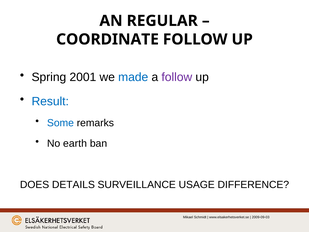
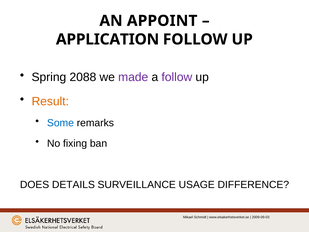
REGULAR: REGULAR -> APPOINT
COORDINATE: COORDINATE -> APPLICATION
2001: 2001 -> 2088
made colour: blue -> purple
Result colour: blue -> orange
earth: earth -> fixing
